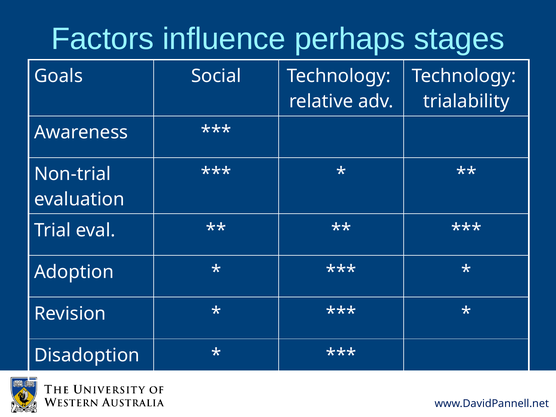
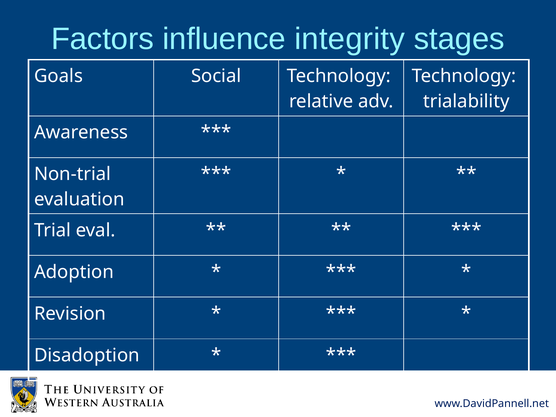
perhaps: perhaps -> integrity
